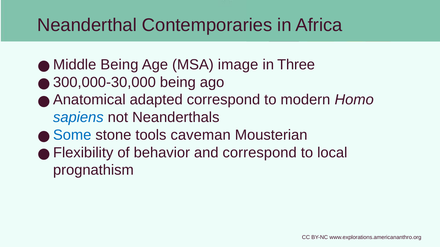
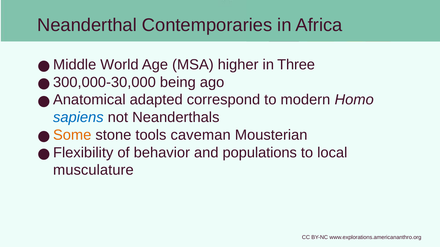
Middle Being: Being -> World
image: image -> higher
Some colour: blue -> orange
and correspond: correspond -> populations
prognathism: prognathism -> musculature
